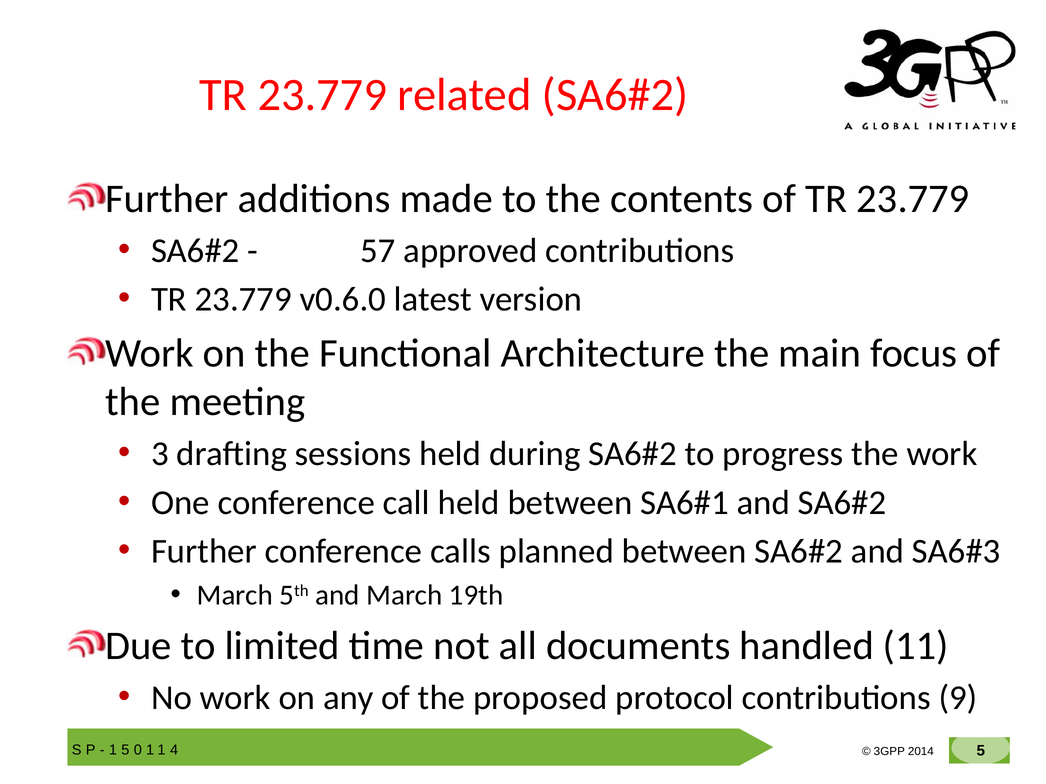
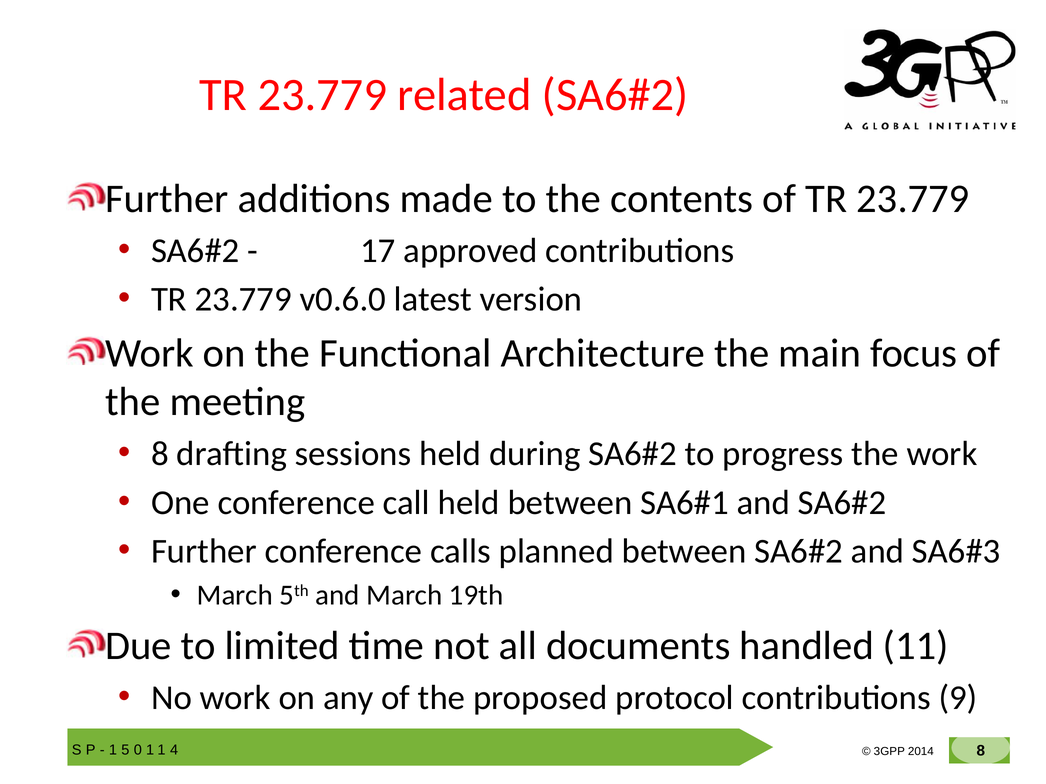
57: 57 -> 17
3 at (160, 454): 3 -> 8
4 5: 5 -> 8
